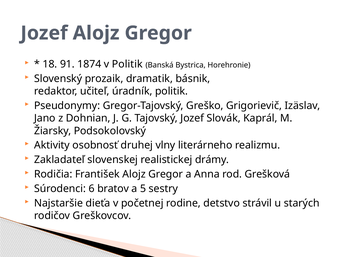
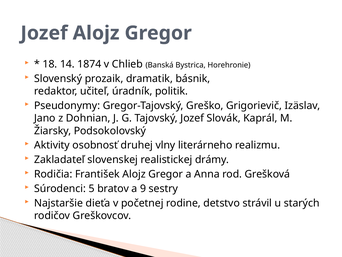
91: 91 -> 14
v Politik: Politik -> Chlieb
6: 6 -> 5
5: 5 -> 9
